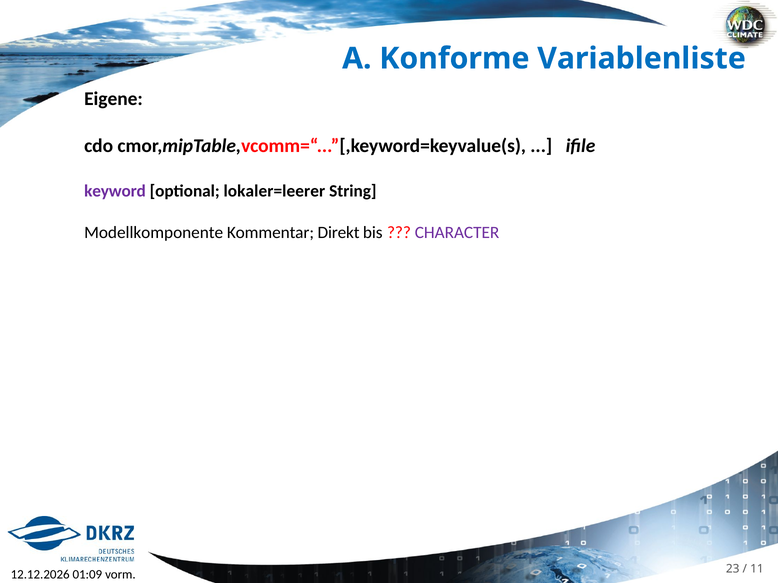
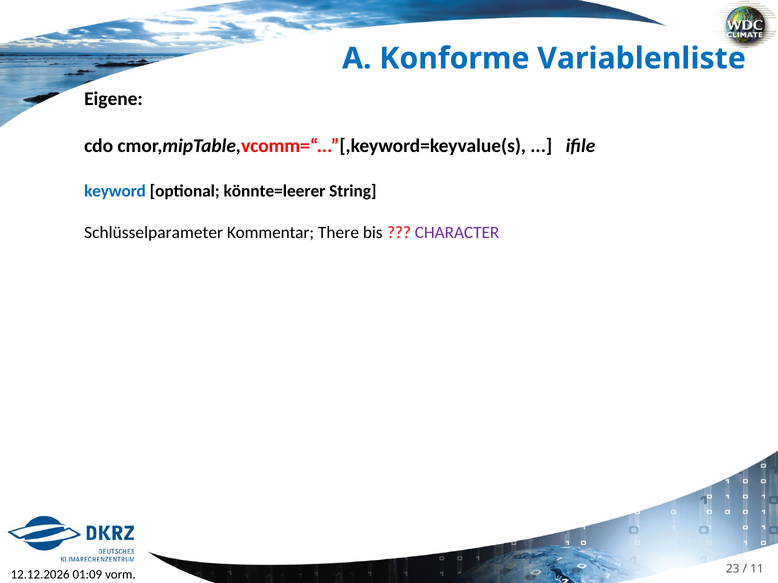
keyword colour: purple -> blue
lokaler=leerer: lokaler=leerer -> könnte=leerer
Modellkomponente: Modellkomponente -> Schlüsselparameter
Direkt: Direkt -> There
